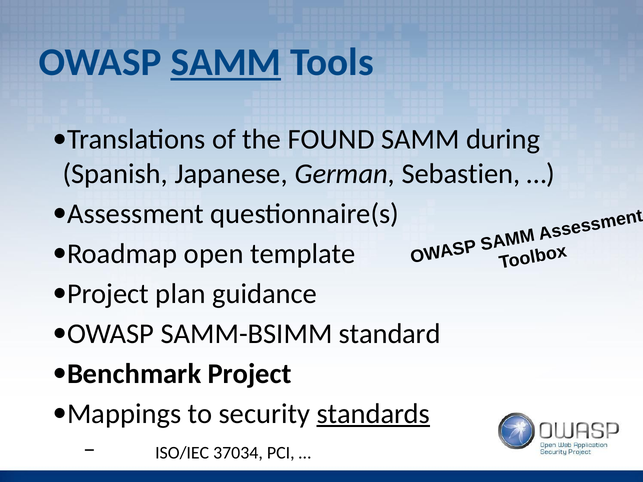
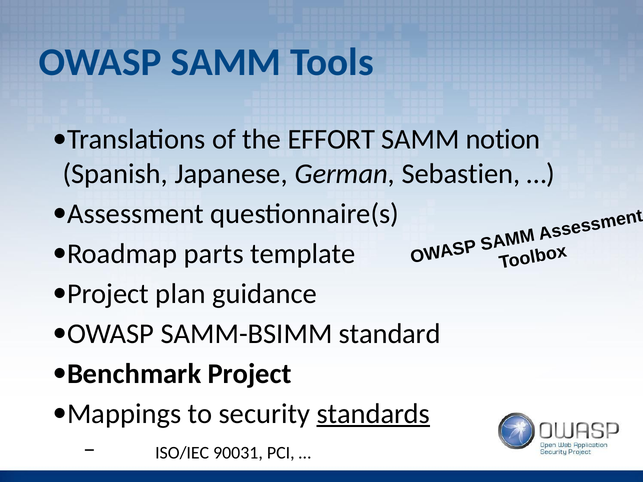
SAMM at (226, 62) underline: present -> none
FOUND: FOUND -> EFFORT
during: during -> notion
open: open -> parts
37034: 37034 -> 90031
